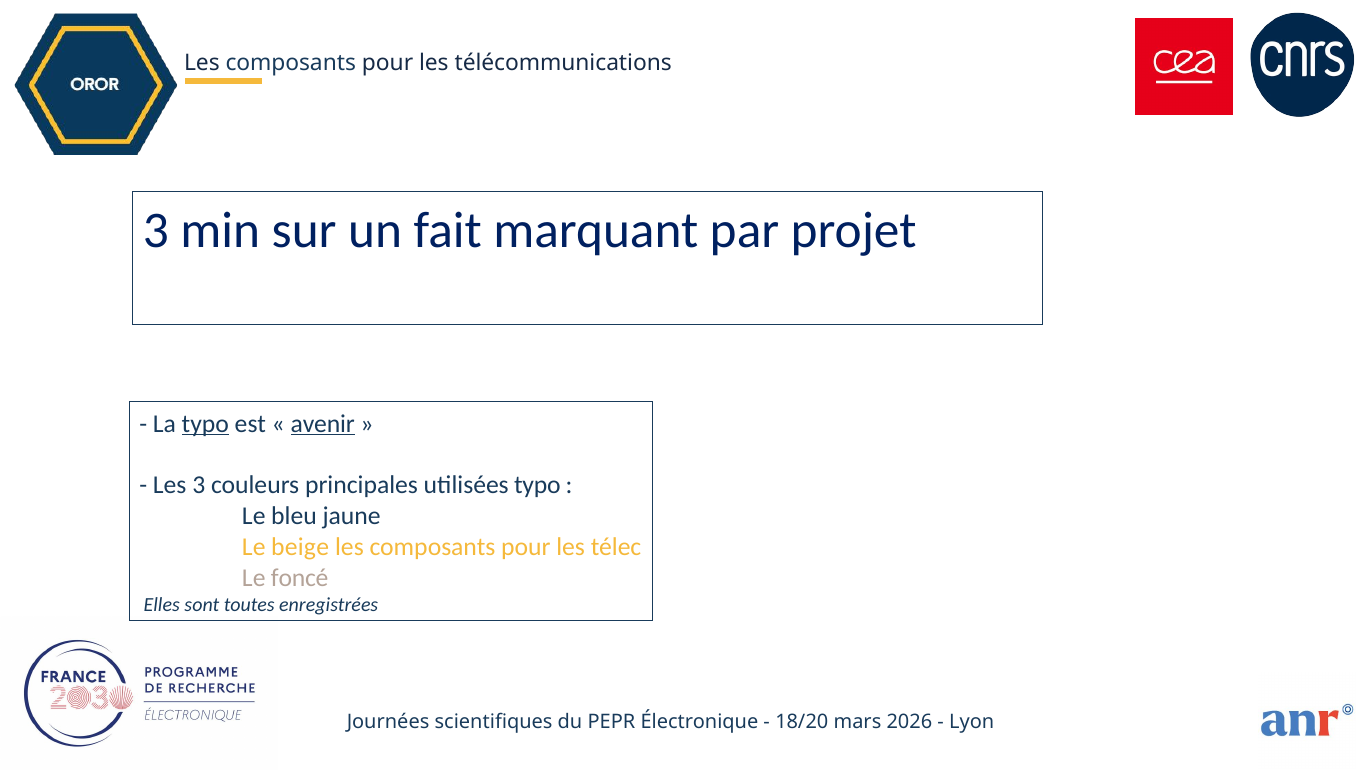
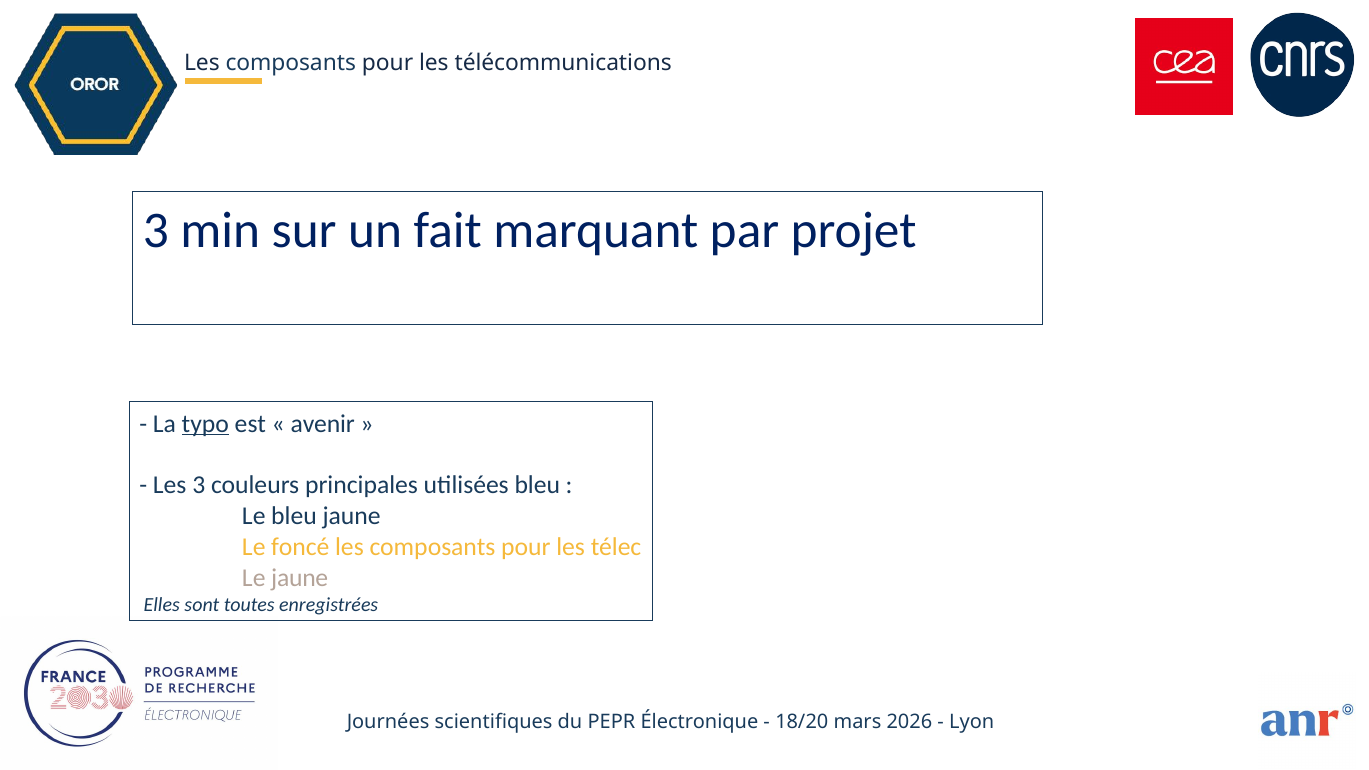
avenir underline: present -> none
utilisées typo: typo -> bleu
beige: beige -> foncé
Le foncé: foncé -> jaune
